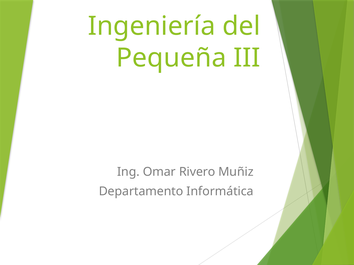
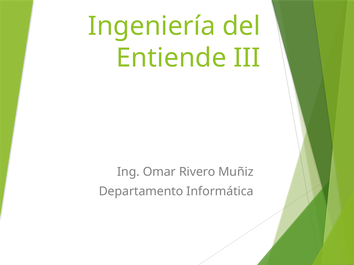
Pequeña: Pequeña -> Entiende
